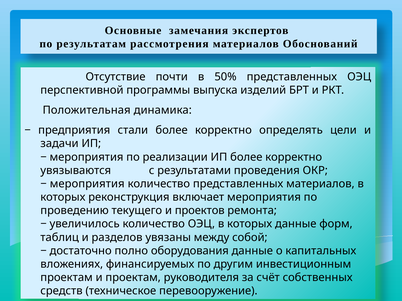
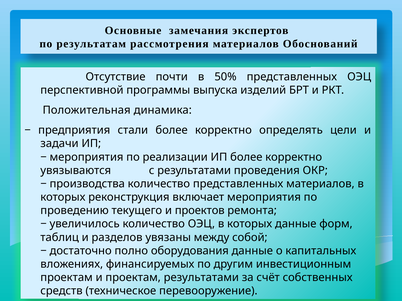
мероприятия at (87, 184): мероприятия -> производства
проектам руководителя: руководителя -> результатами
